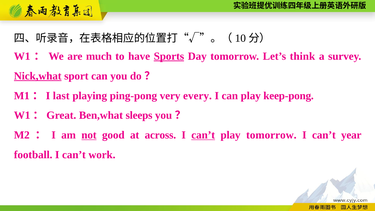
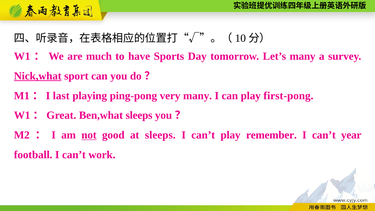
Sports underline: present -> none
Let’s think: think -> many
very every: every -> many
keep-pong: keep-pong -> first-pong
at across: across -> sleeps
can’t at (203, 135) underline: present -> none
play tomorrow: tomorrow -> remember
